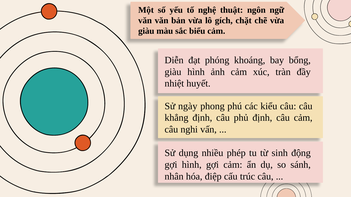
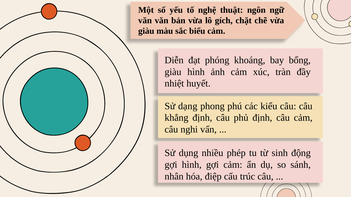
ngày: ngày -> dạng
